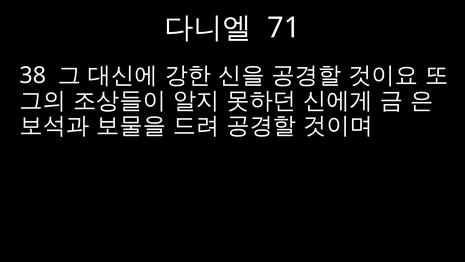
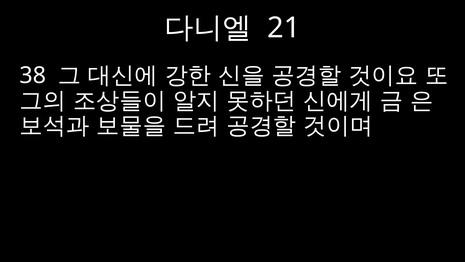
71: 71 -> 21
